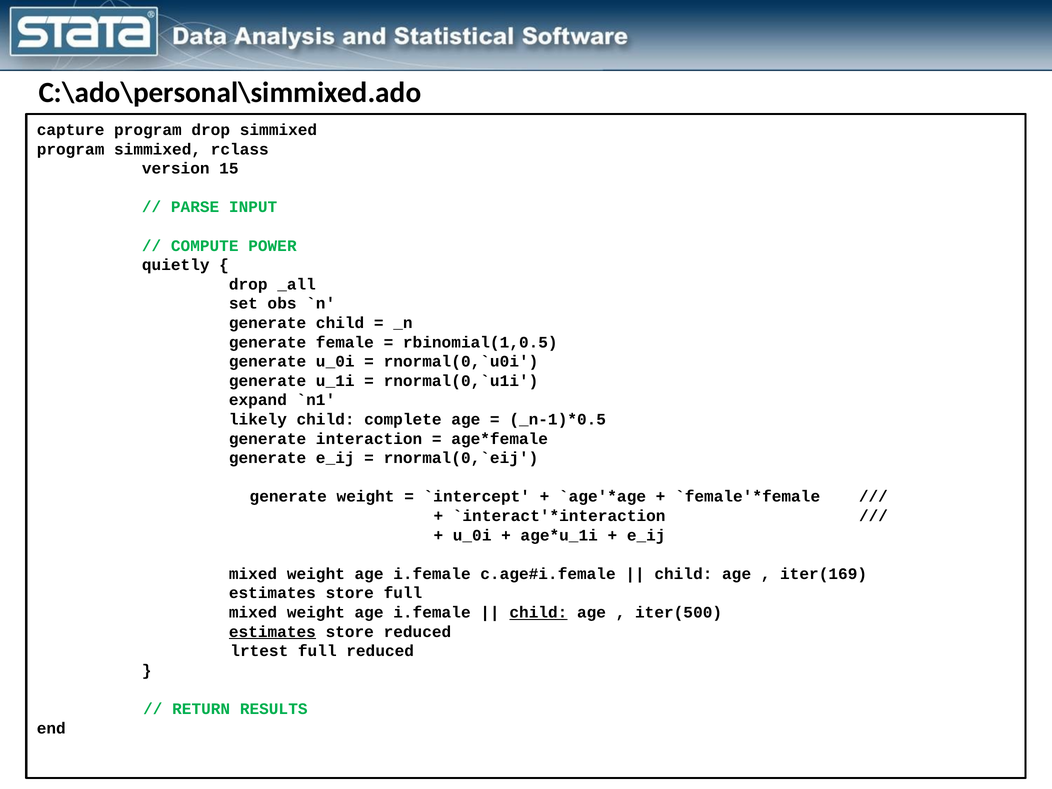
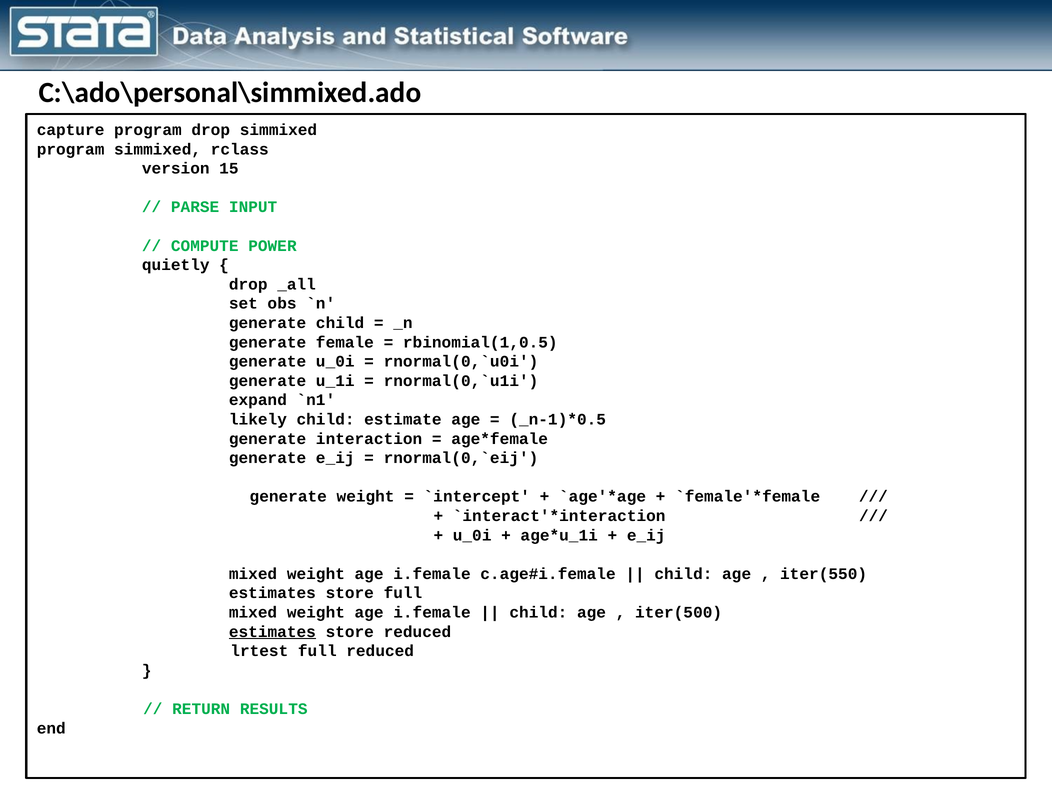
complete: complete -> estimate
iter(169: iter(169 -> iter(550
child at (538, 612) underline: present -> none
